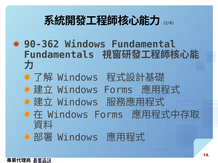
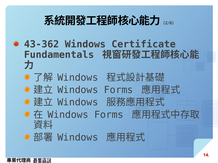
90-362: 90-362 -> 43-362
Fundamental: Fundamental -> Certificate
